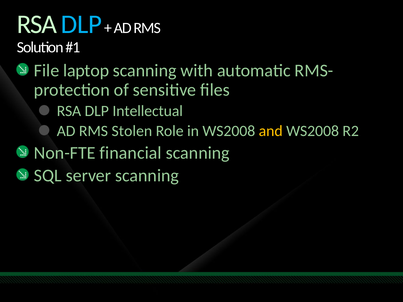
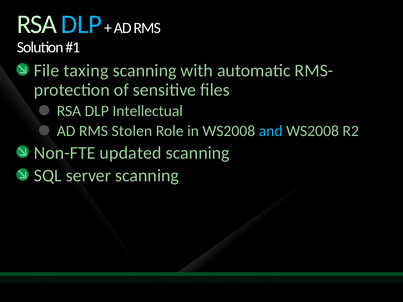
laptop: laptop -> taxing
and colour: yellow -> light blue
financial: financial -> updated
